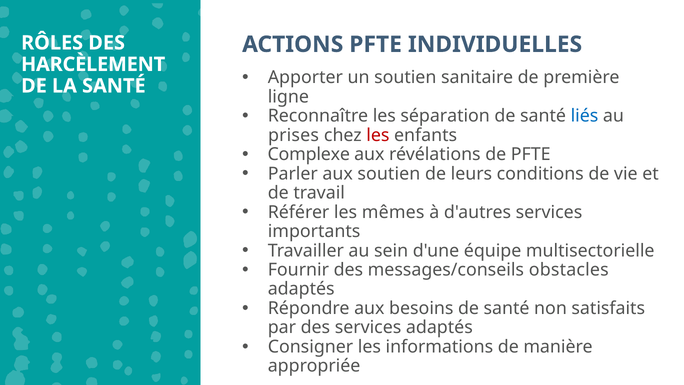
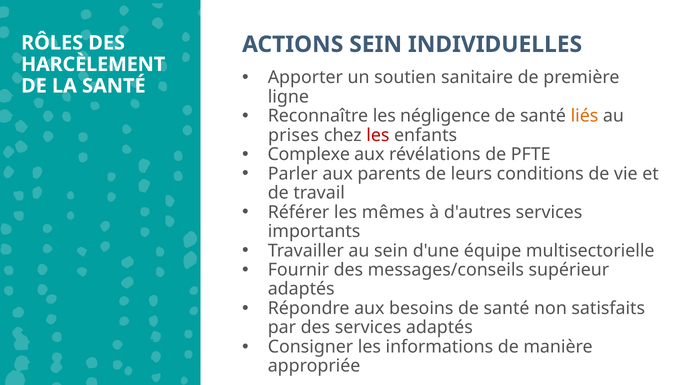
ACTIONS PFTE: PFTE -> SEIN
séparation: séparation -> négligence
liés colour: blue -> orange
aux soutien: soutien -> parents
obstacles: obstacles -> supérieur
